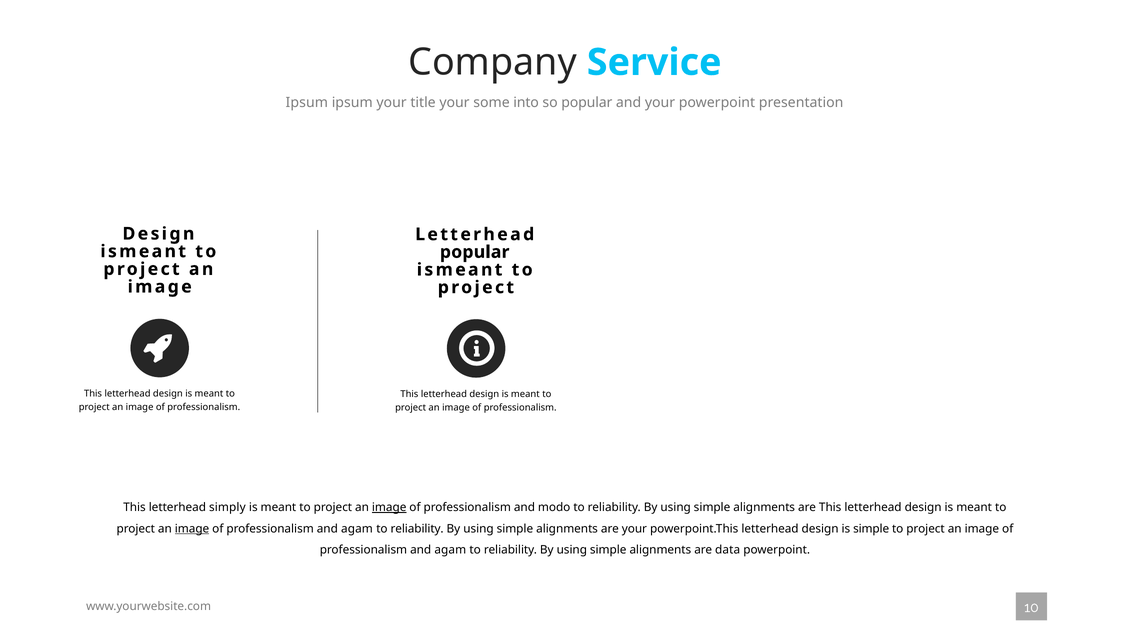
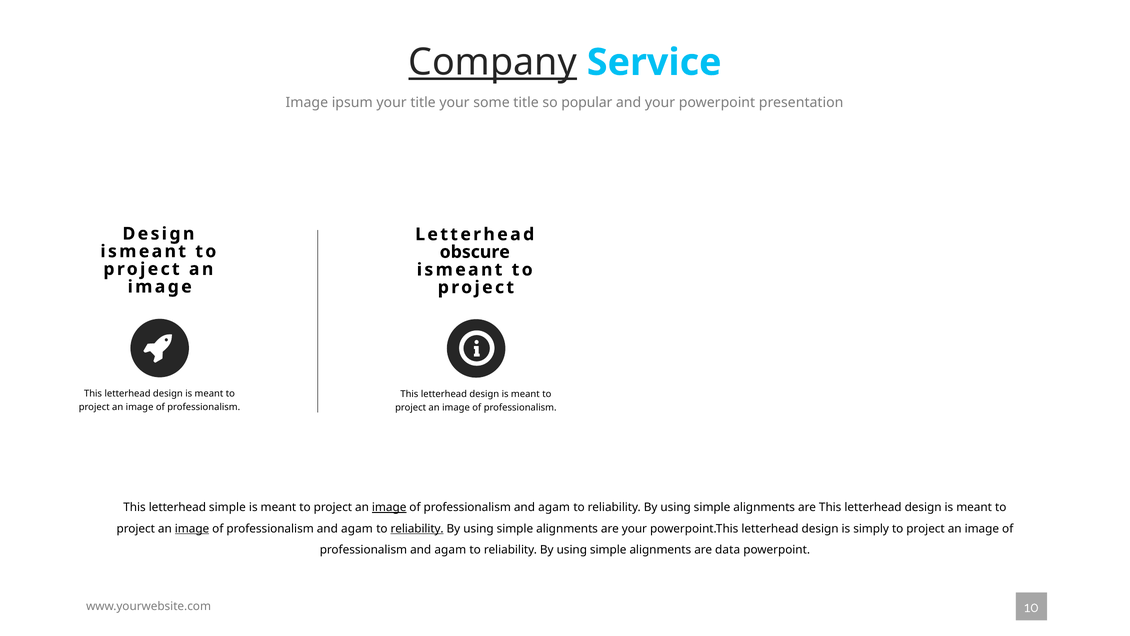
Company underline: none -> present
Ipsum at (307, 102): Ipsum -> Image
some into: into -> title
popular at (475, 252): popular -> obscure
letterhead simply: simply -> simple
modo at (554, 507): modo -> agam
reliability at (417, 528) underline: none -> present
is simple: simple -> simply
